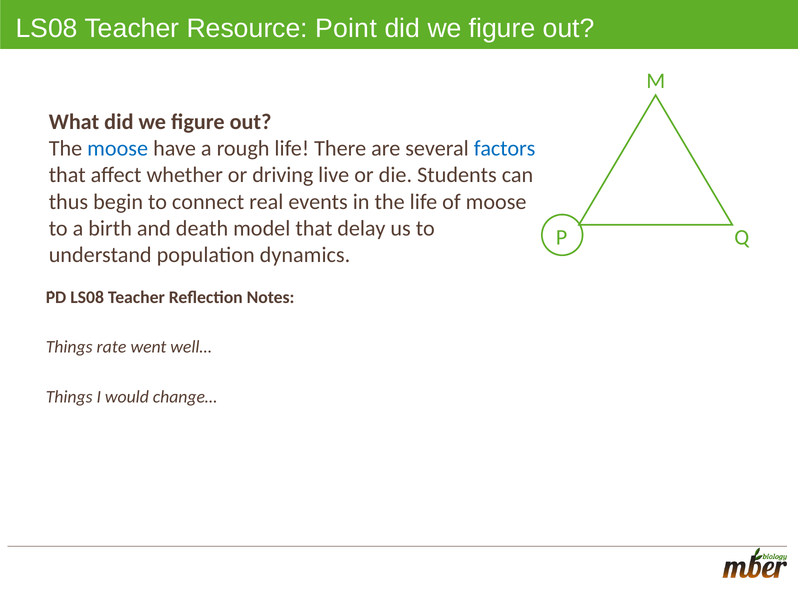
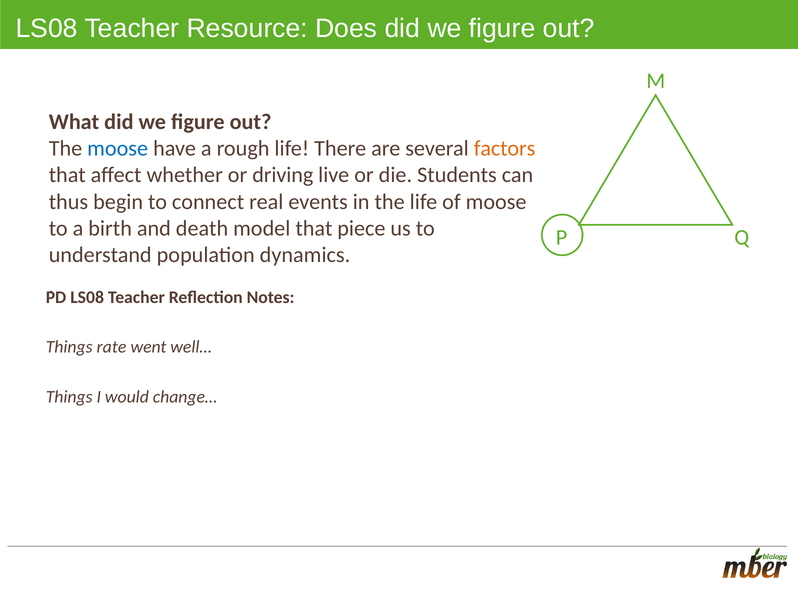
Point: Point -> Does
factors colour: blue -> orange
delay: delay -> piece
